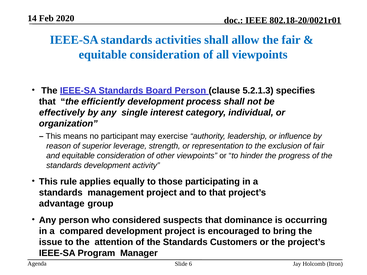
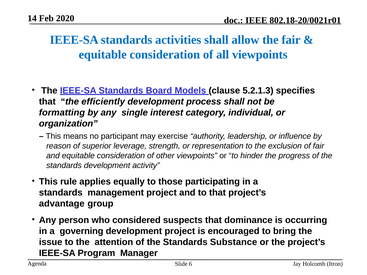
Board Person: Person -> Models
effectively: effectively -> formatting
compared: compared -> governing
Customers: Customers -> Substance
